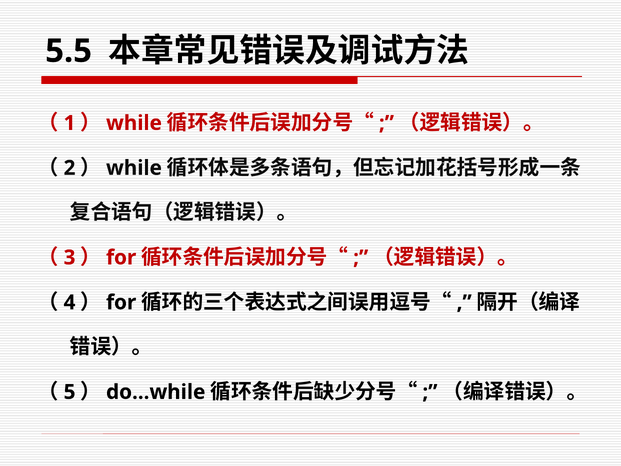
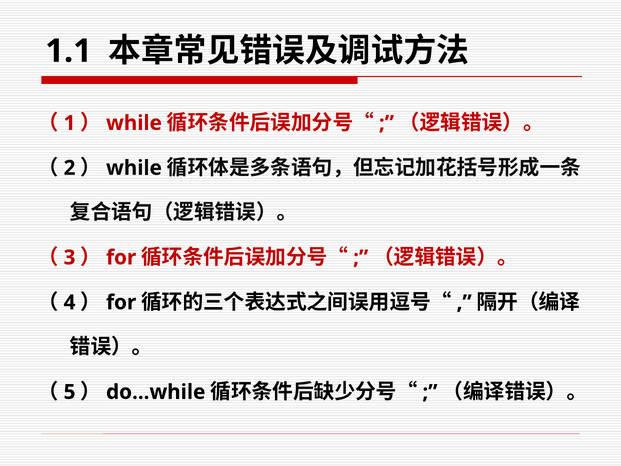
5.5: 5.5 -> 1.1
